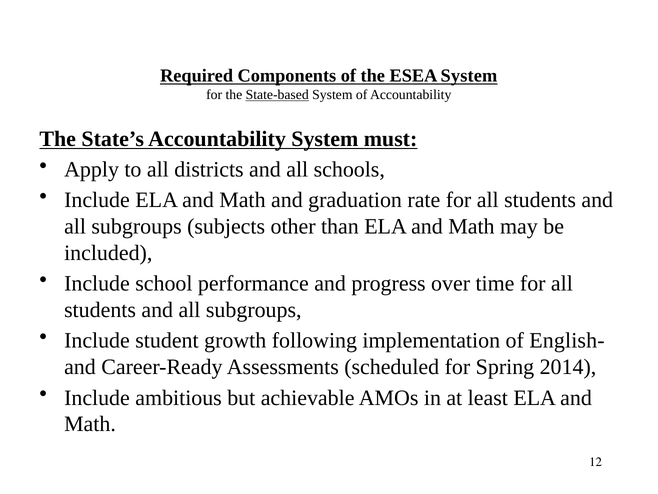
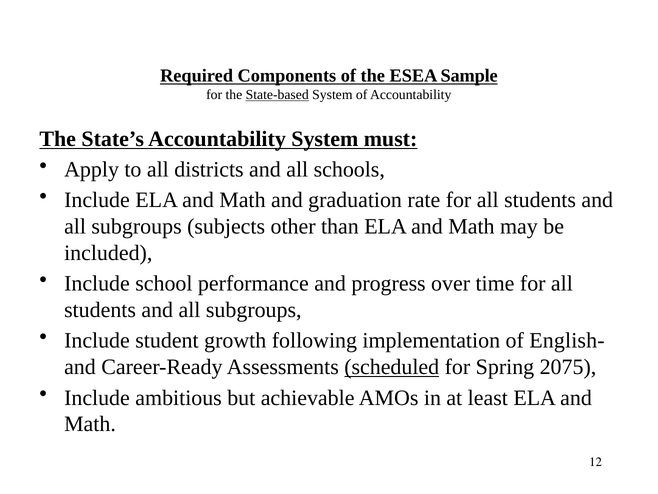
ESEA System: System -> Sample
scheduled underline: none -> present
2014: 2014 -> 2075
